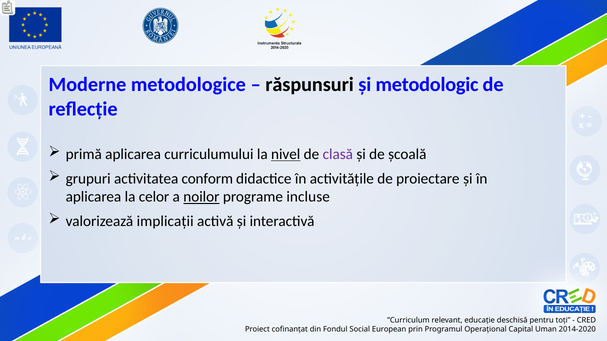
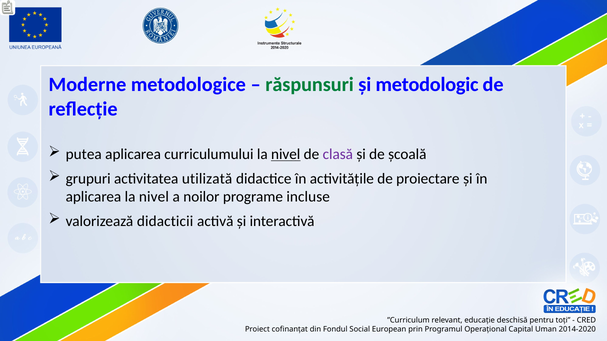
răspunsuri colour: black -> green
primă: primă -> putea
conform: conform -> utilizată
aplicarea la celor: celor -> nivel
noilor underline: present -> none
implicații: implicații -> didacticii
